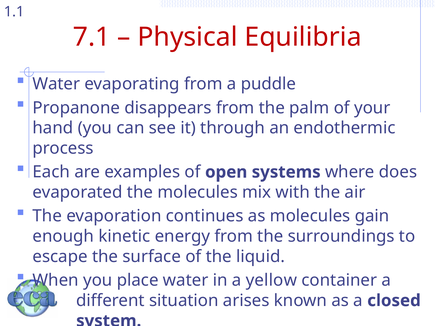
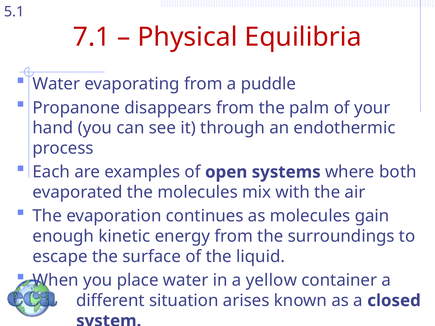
1.1: 1.1 -> 5.1
does: does -> both
